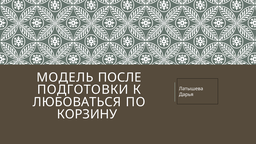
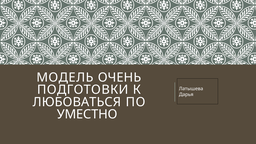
ПОСЛЕ: ПОСЛЕ -> ОЧЕНЬ
КОРЗИНУ: КОРЗИНУ -> УМЕСТНО
